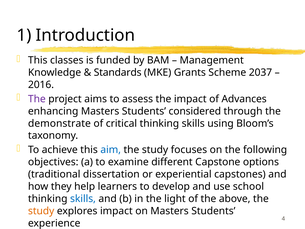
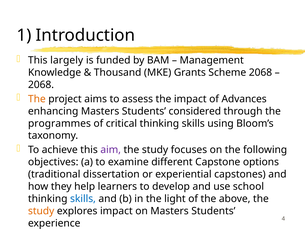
classes: classes -> largely
Standards: Standards -> Thousand
Scheme 2037: 2037 -> 2068
2016 at (41, 85): 2016 -> 2068
The at (37, 99) colour: purple -> orange
demonstrate: demonstrate -> programmes
aim colour: blue -> purple
